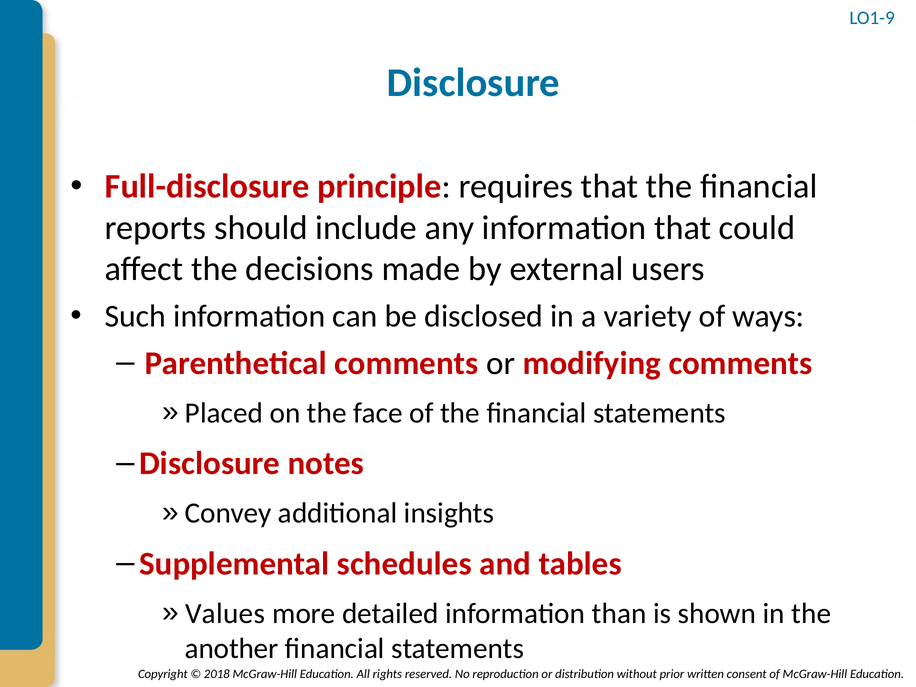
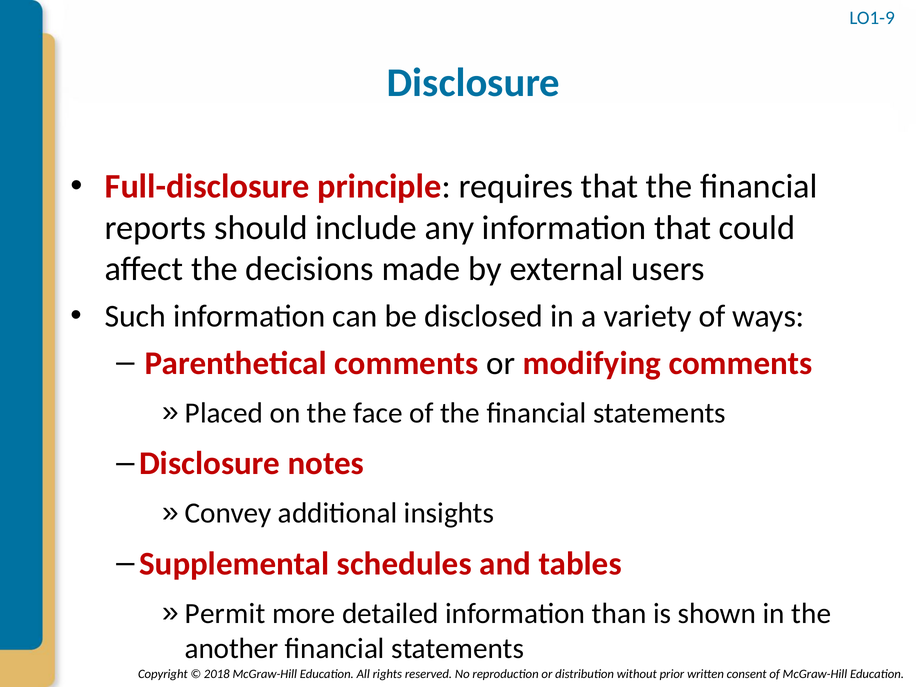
Values: Values -> Permit
